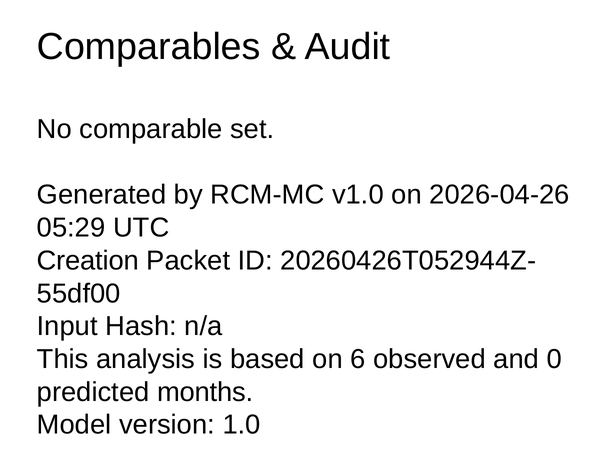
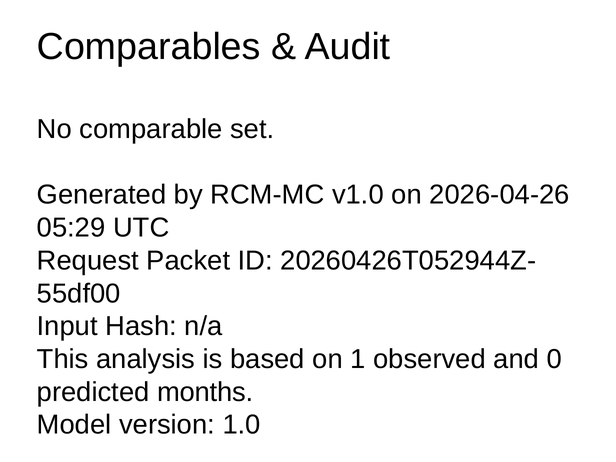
Creation: Creation -> Request
6: 6 -> 1
